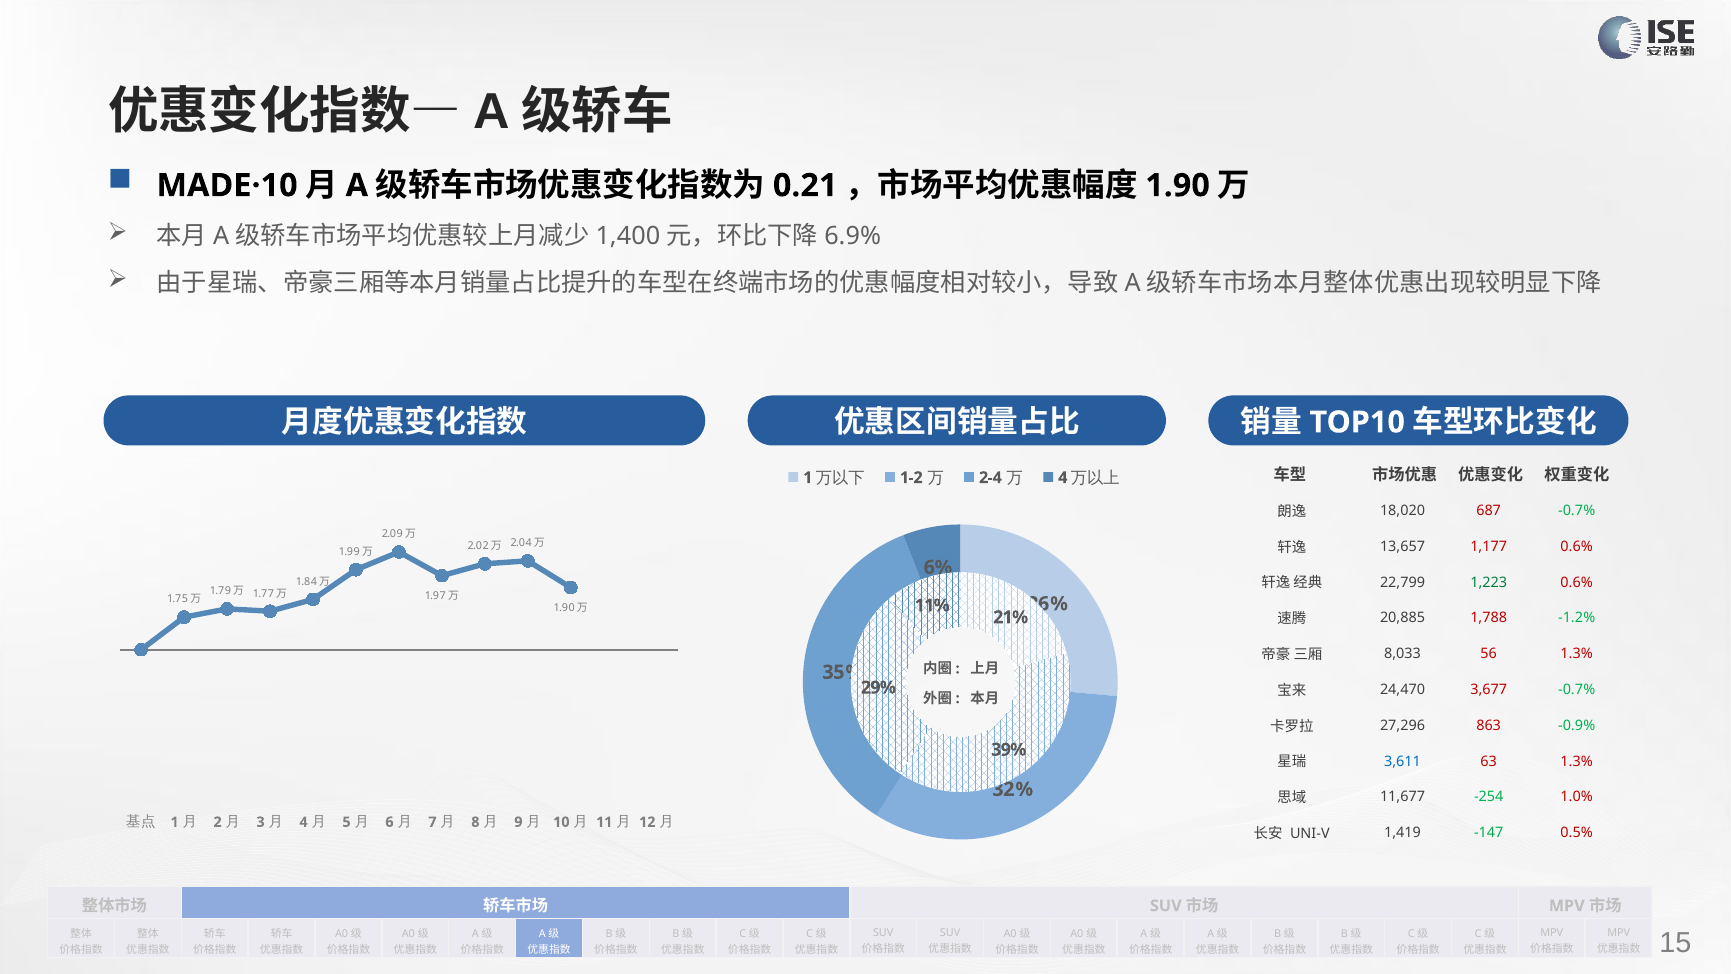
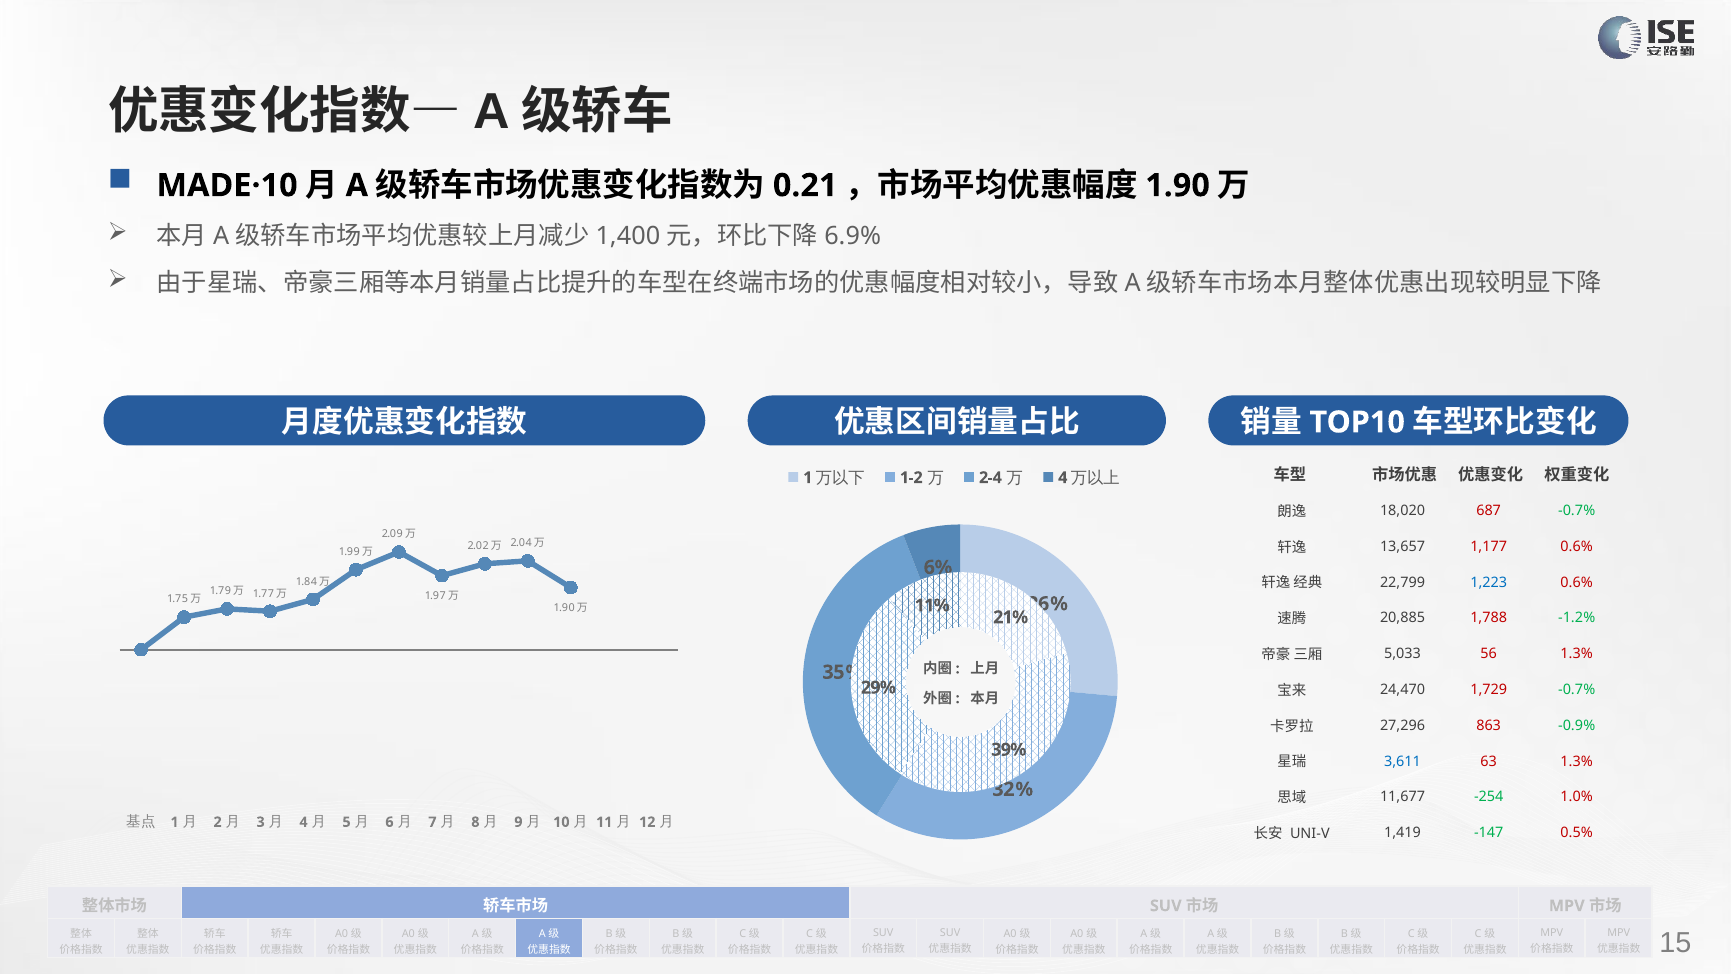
1,223 colour: green -> blue
8,033: 8,033 -> 5,033
3,677: 3,677 -> 1,729
